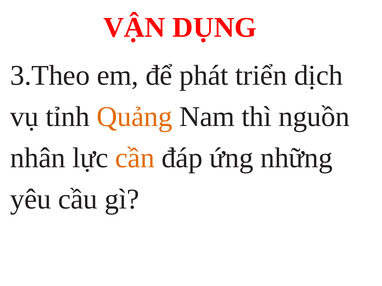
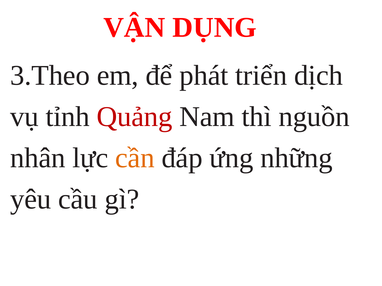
Quảng colour: orange -> red
